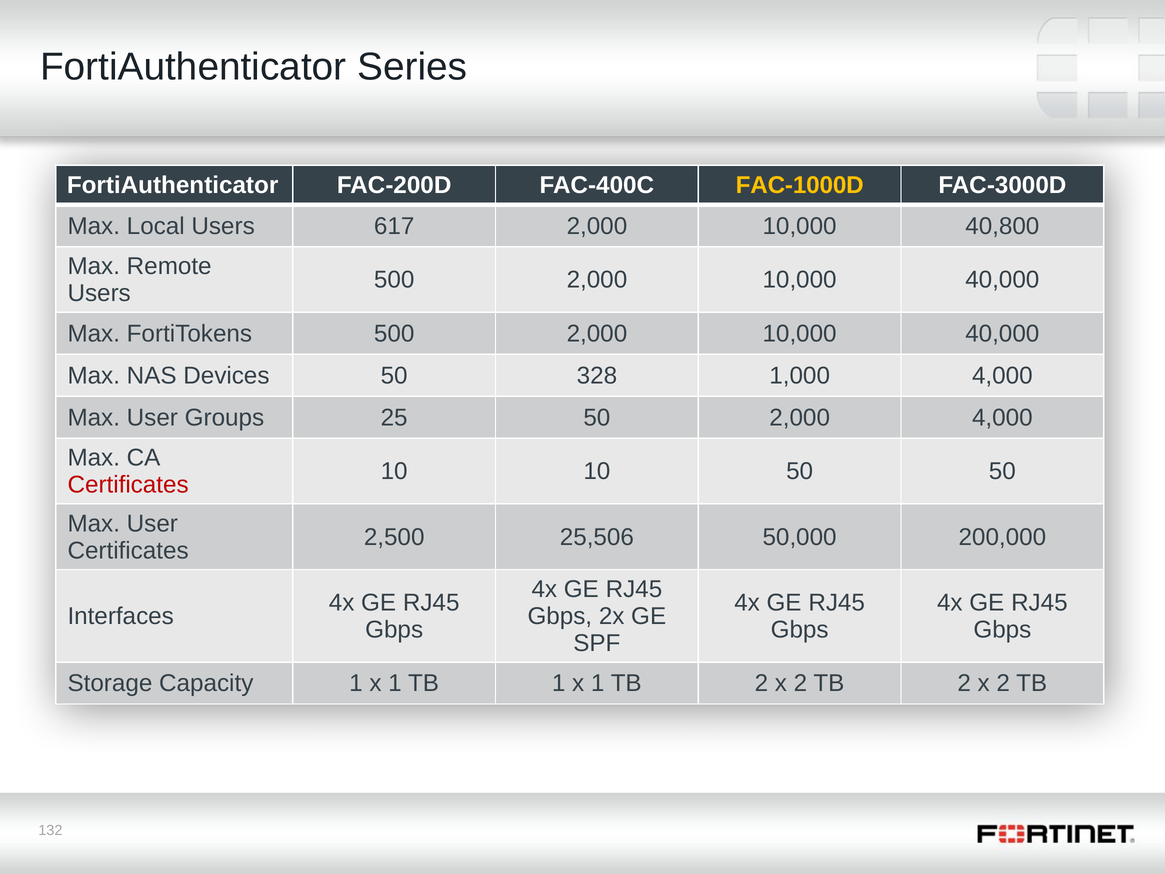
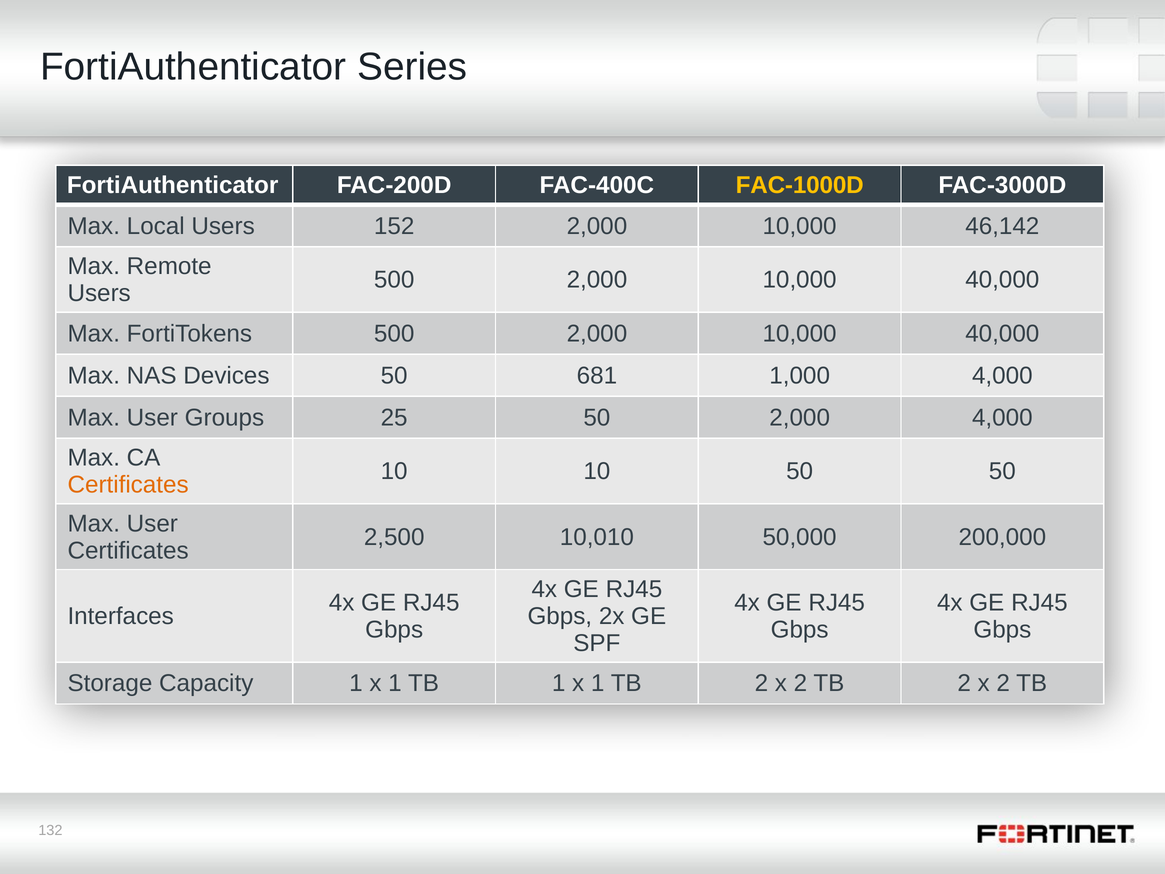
617: 617 -> 152
40,800: 40,800 -> 46,142
328: 328 -> 681
Certificates at (128, 485) colour: red -> orange
25,506: 25,506 -> 10,010
